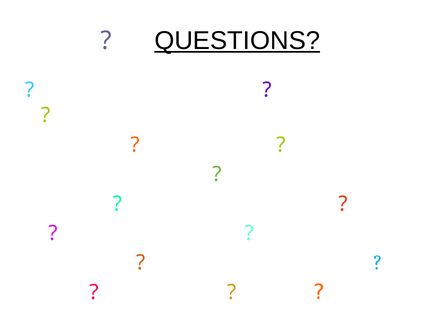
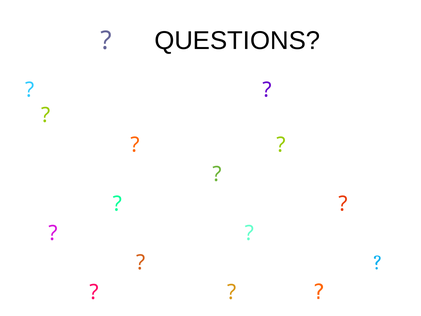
QUESTIONS underline: present -> none
